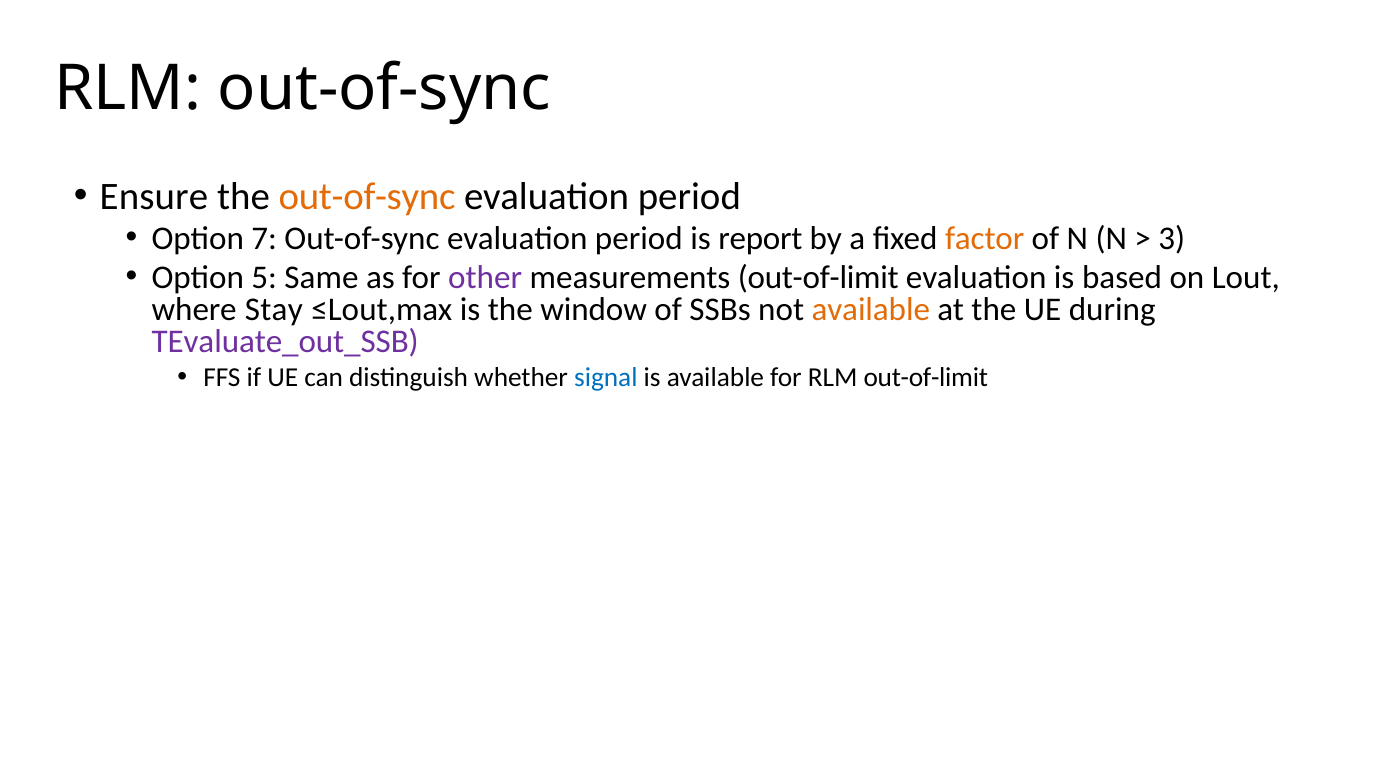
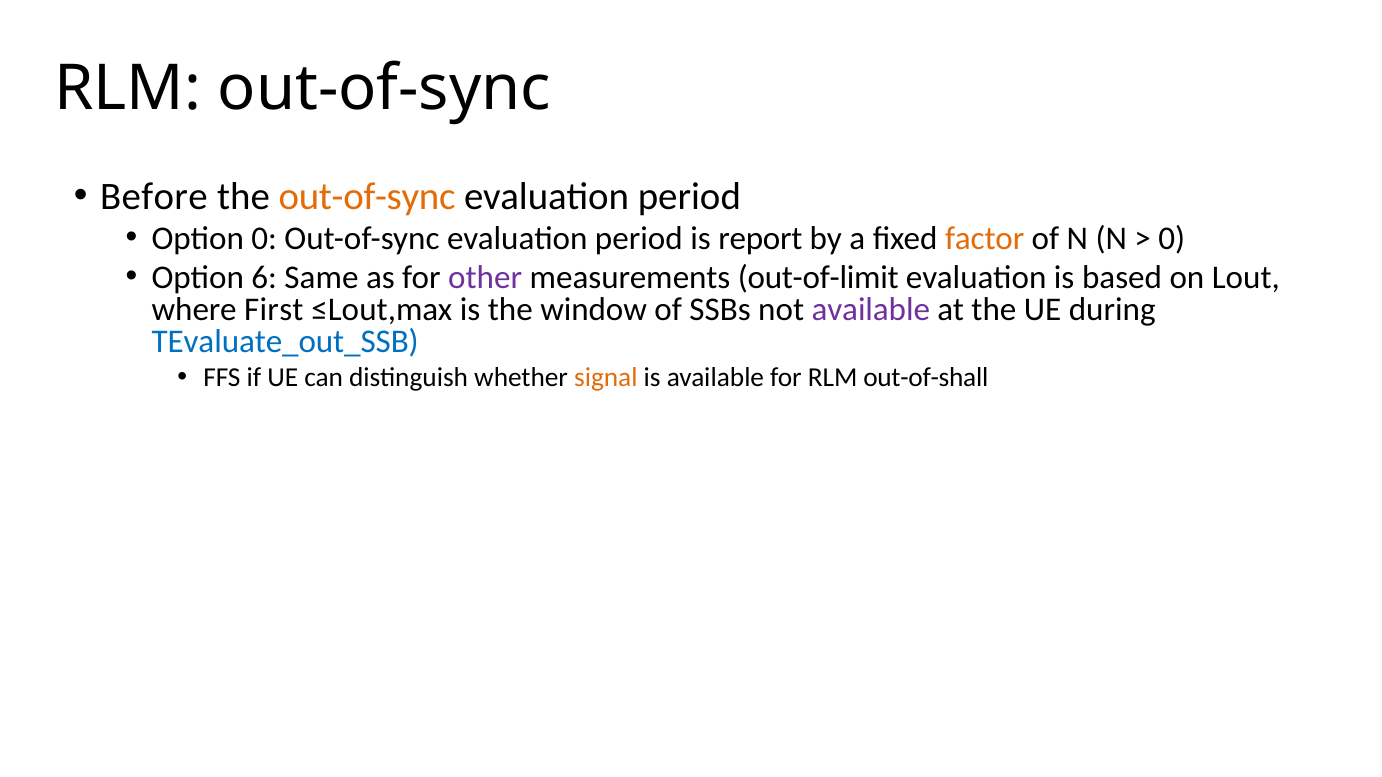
Ensure: Ensure -> Before
Option 7: 7 -> 0
3 at (1172, 239): 3 -> 0
5: 5 -> 6
Stay: Stay -> First
available at (871, 310) colour: orange -> purple
TEvaluate_out_SSB colour: purple -> blue
signal colour: blue -> orange
RLM out-of-limit: out-of-limit -> out-of-shall
